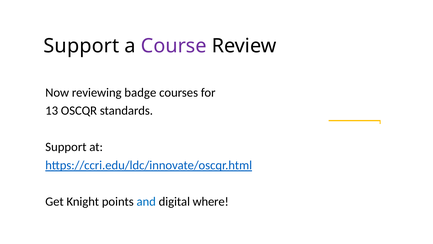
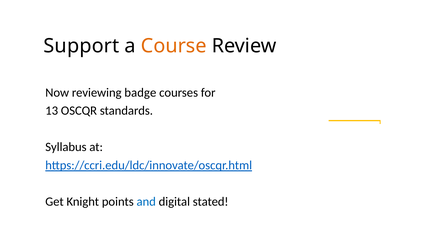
Course colour: purple -> orange
Support at (66, 147): Support -> Syllabus
where: where -> stated
